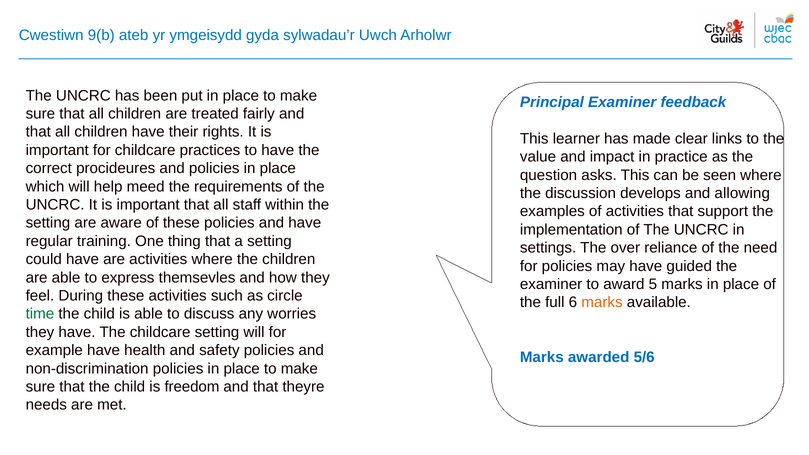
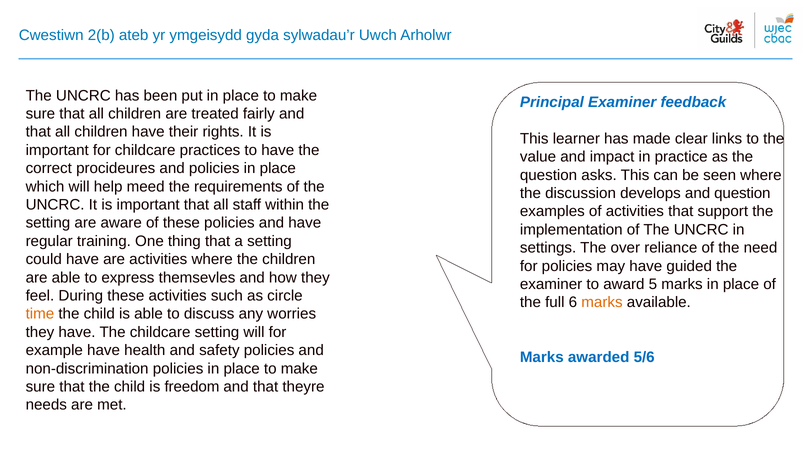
9(b: 9(b -> 2(b
and allowing: allowing -> question
time colour: green -> orange
